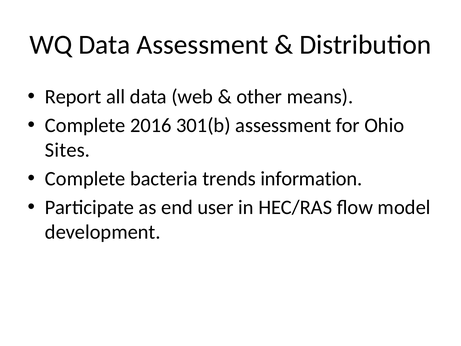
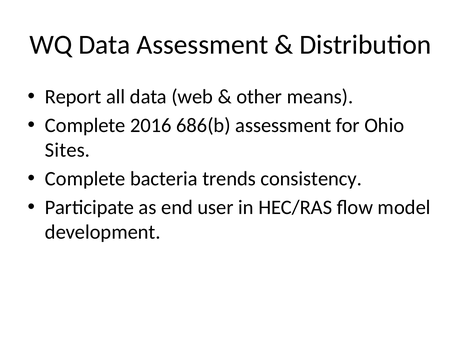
301(b: 301(b -> 686(b
information: information -> consistency
